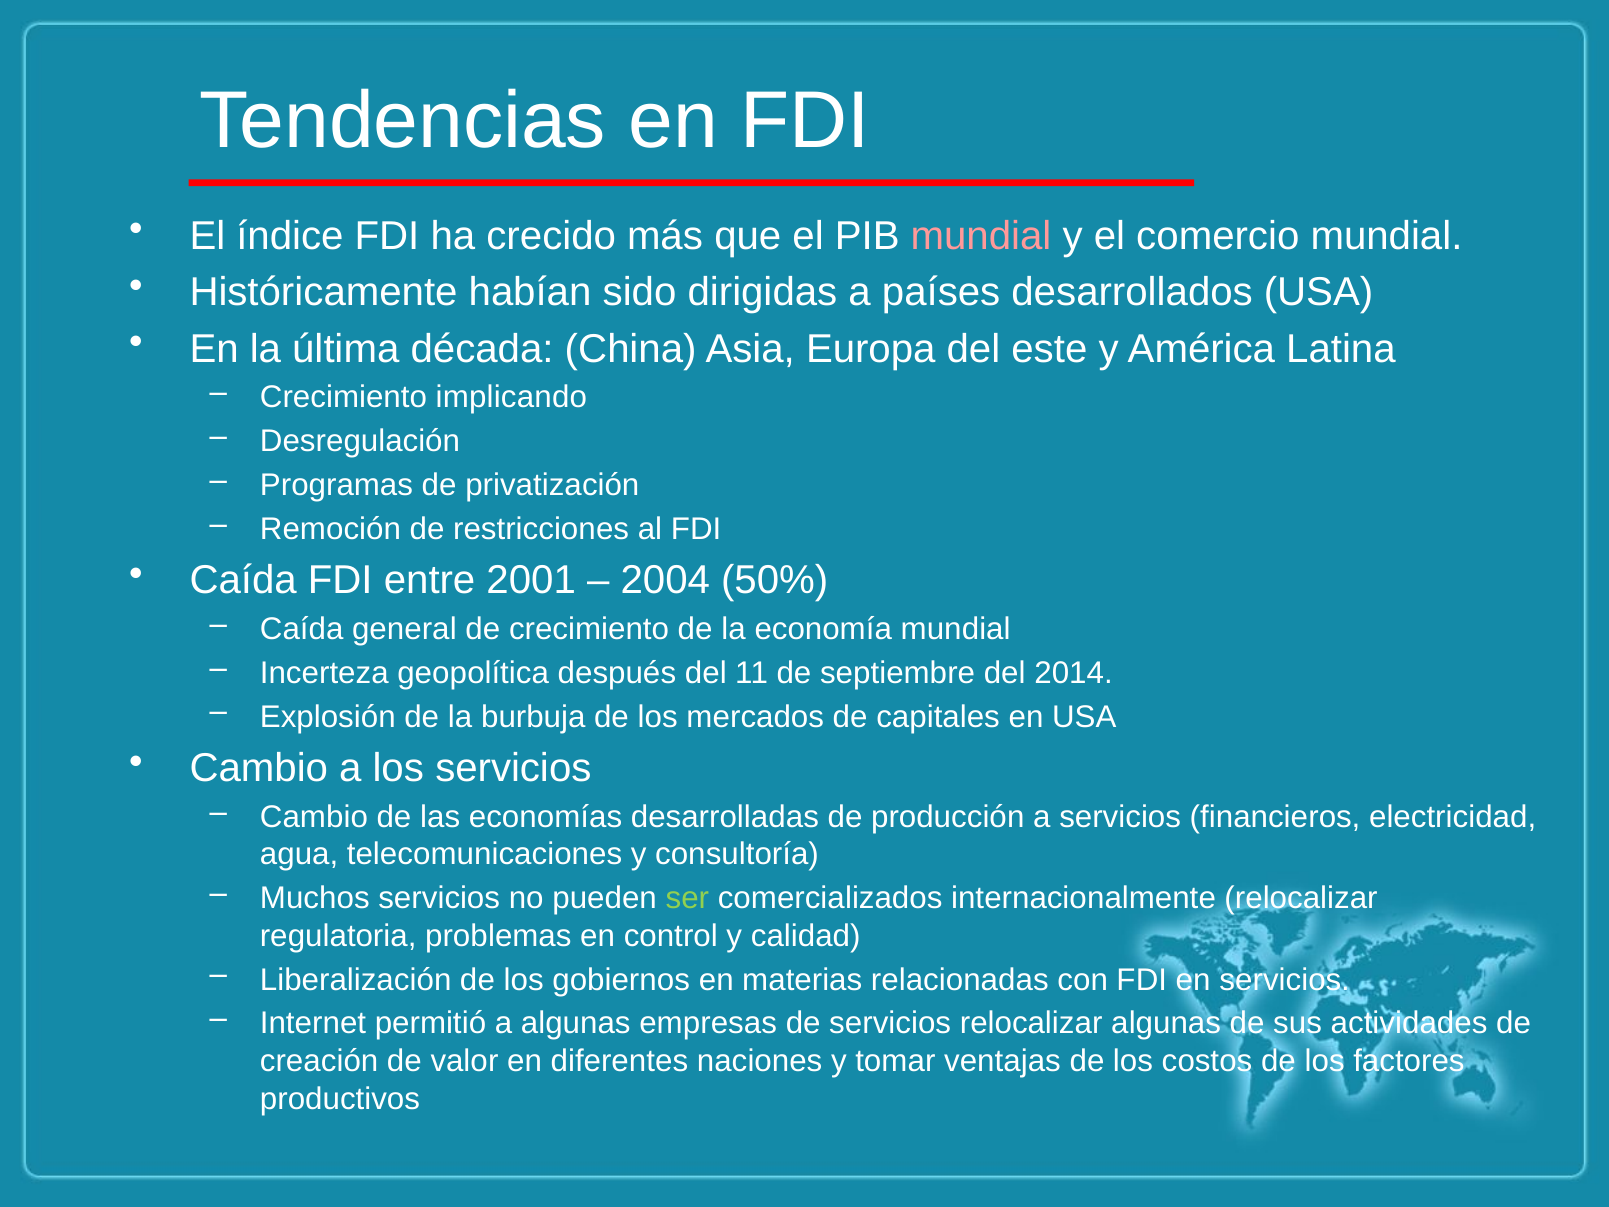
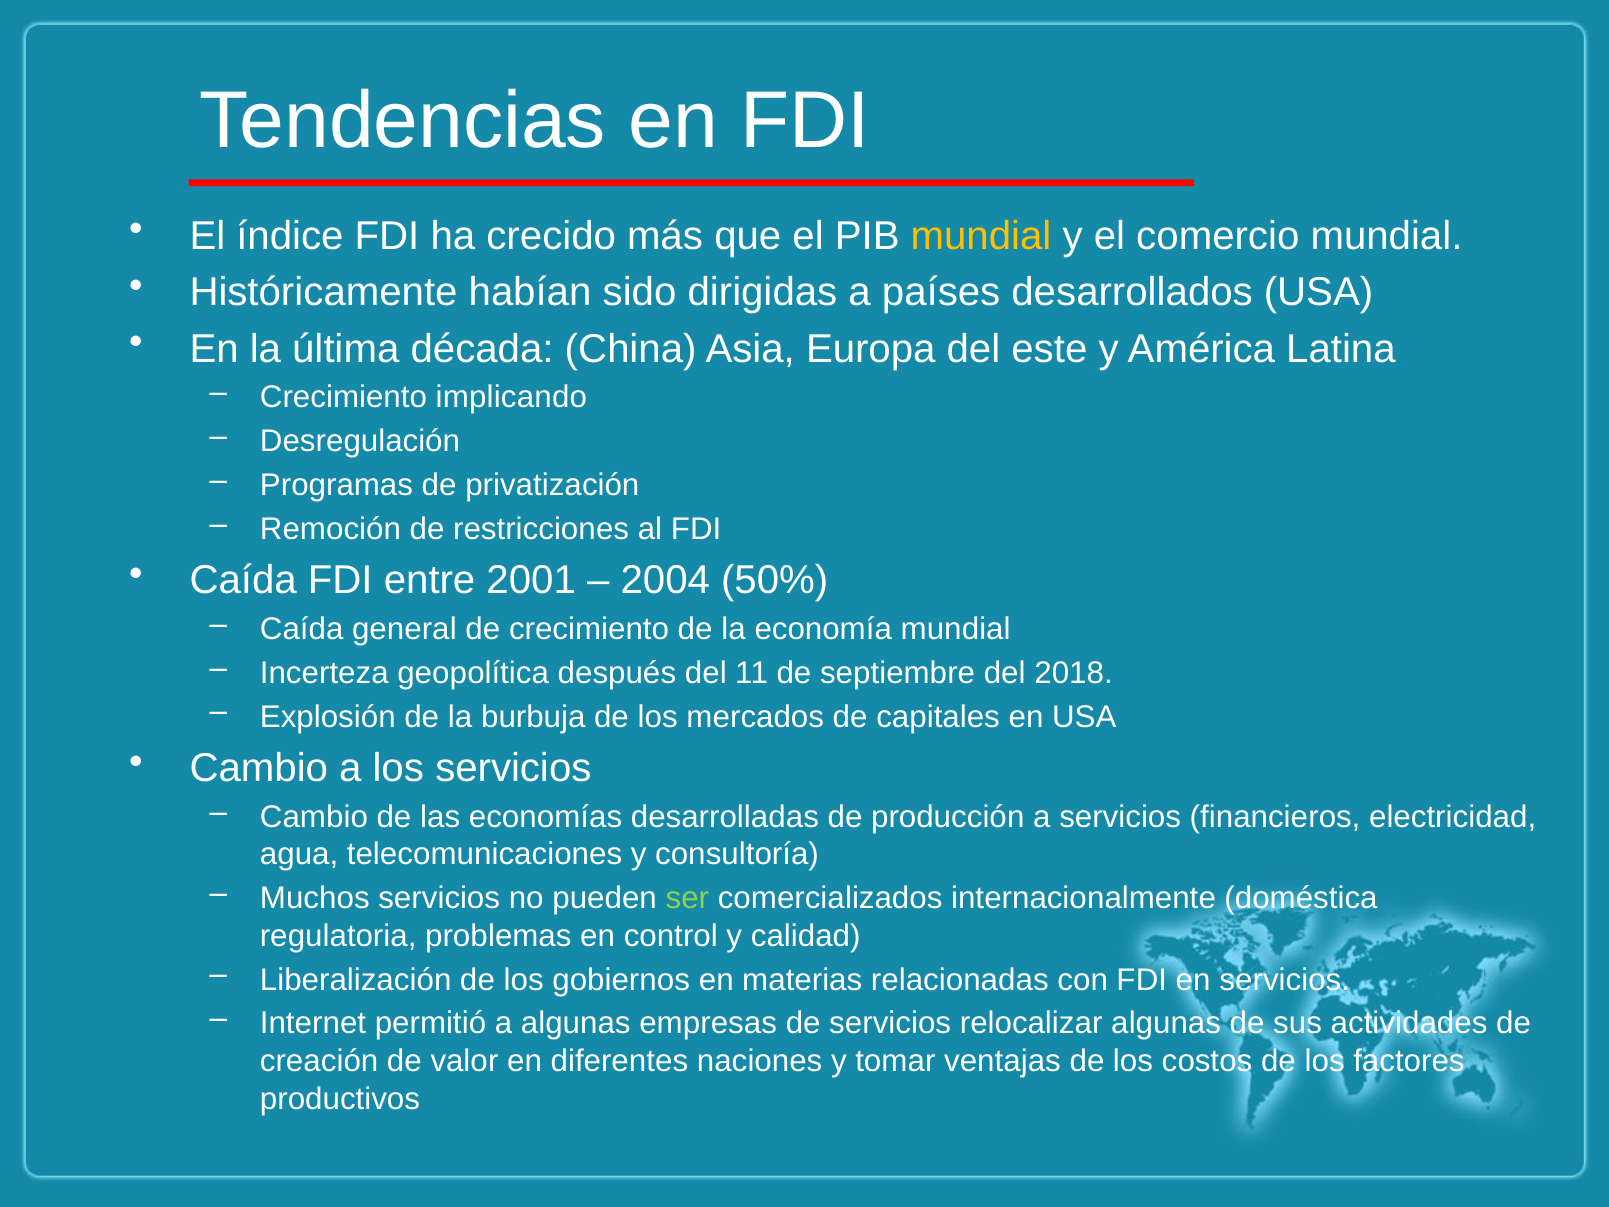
mundial at (981, 236) colour: pink -> yellow
2014: 2014 -> 2018
internacionalmente relocalizar: relocalizar -> doméstica
